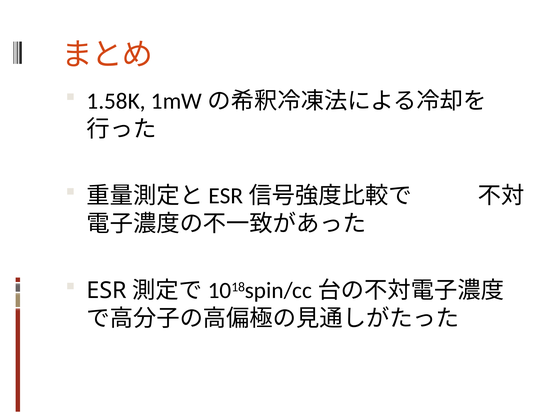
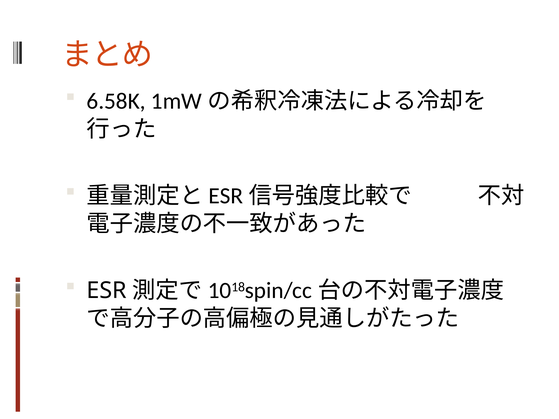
1.58K: 1.58K -> 6.58K
